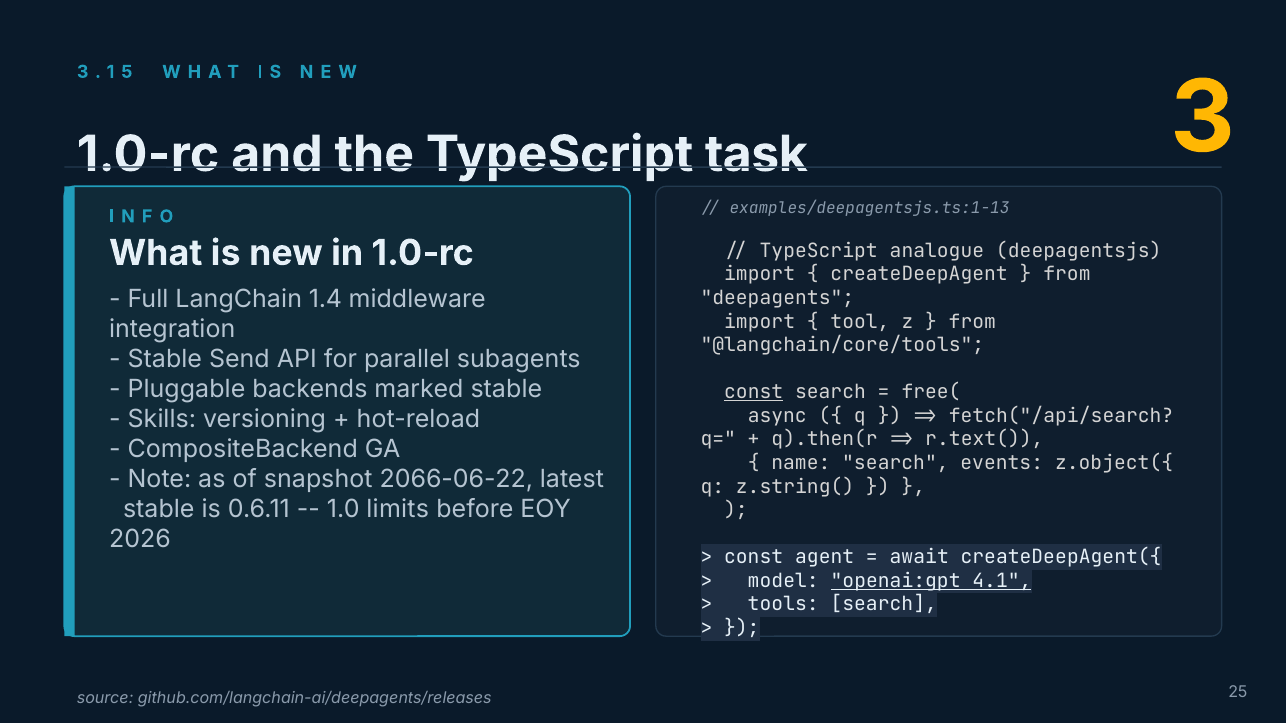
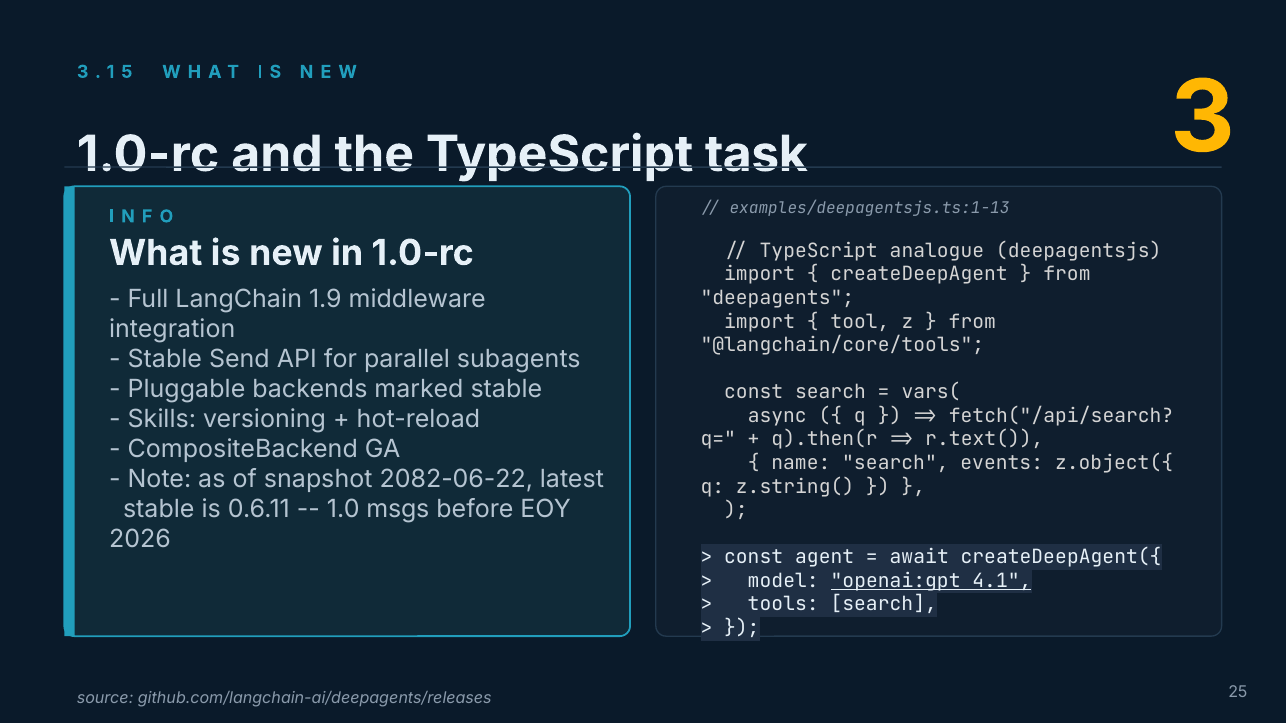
1.4: 1.4 -> 1.9
const at (754, 392) underline: present -> none
free(: free( -> vars(
2066-06-22: 2066-06-22 -> 2082-06-22
limits: limits -> msgs
